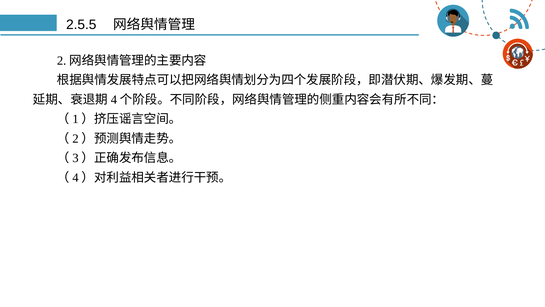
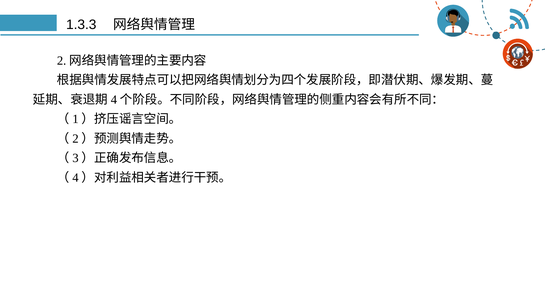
2.5.5: 2.5.5 -> 1.3.3
